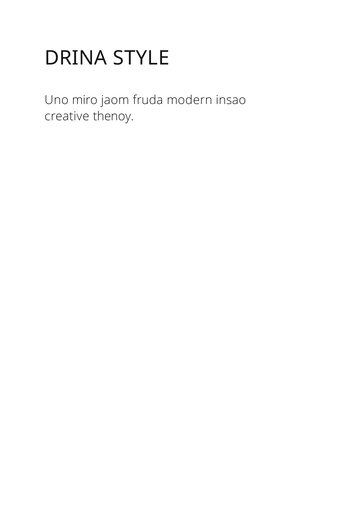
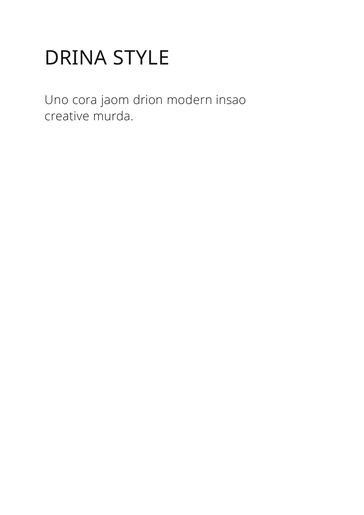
miro: miro -> cora
fruda: fruda -> drion
thenoy: thenoy -> murda
